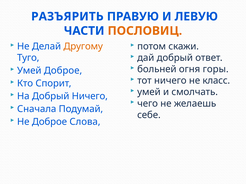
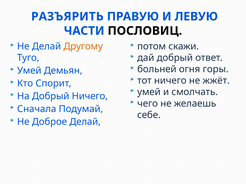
ПОСЛОВИЦ colour: orange -> black
Умей Доброе: Доброе -> Демьян
класс: класс -> жжёт
Доброе Слова: Слова -> Делай
